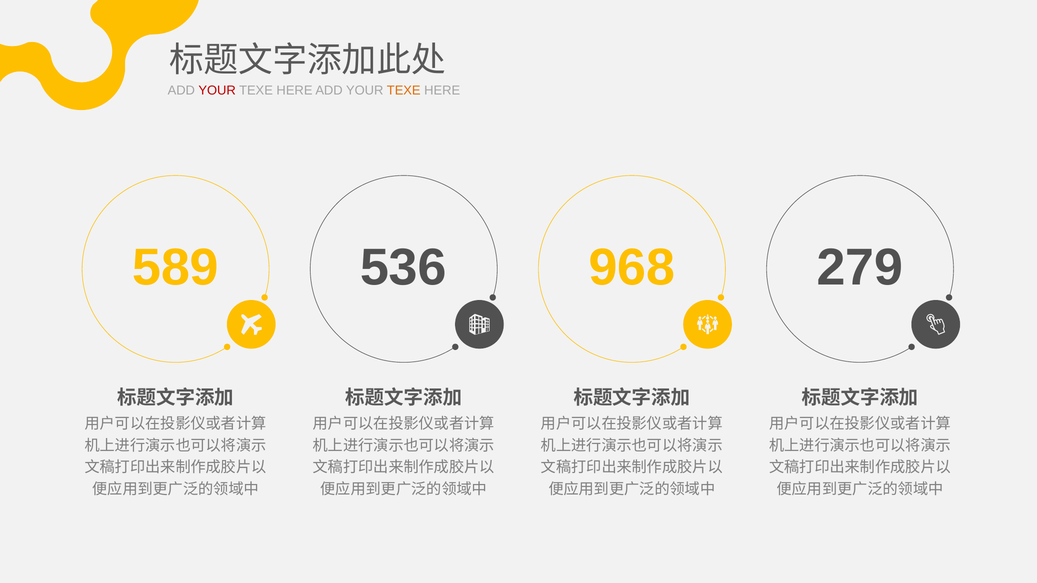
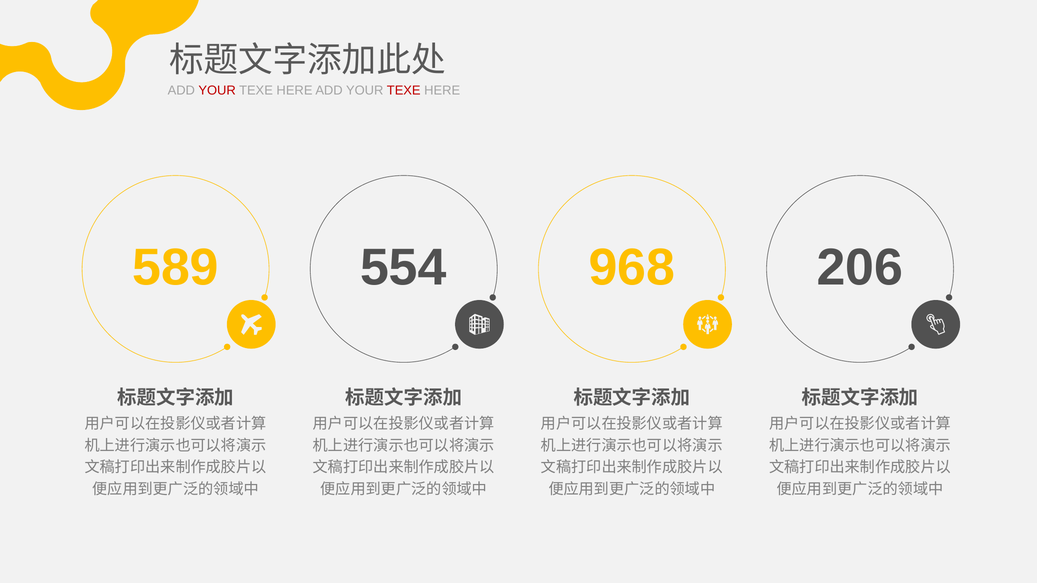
TEXE at (404, 90) colour: orange -> red
536: 536 -> 554
279: 279 -> 206
